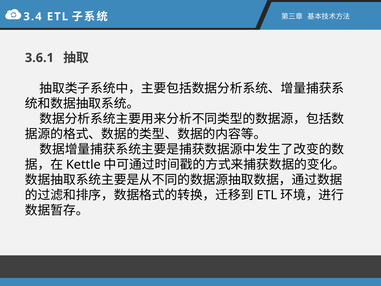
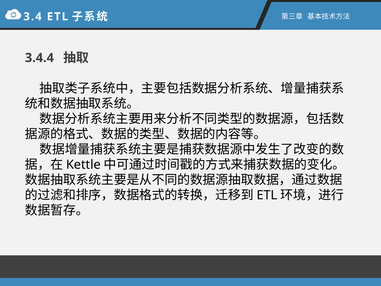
3.6.1: 3.6.1 -> 3.4.4
